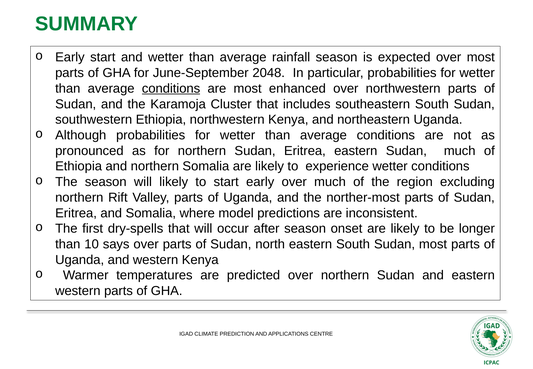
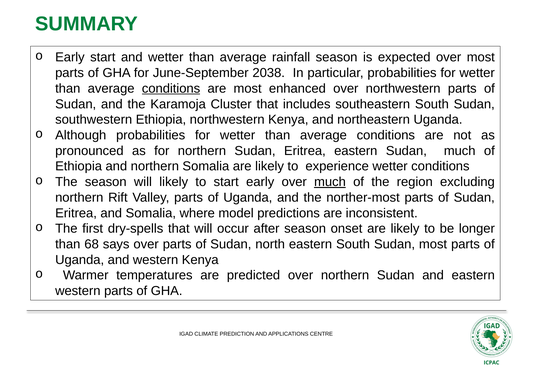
2048: 2048 -> 2038
much at (330, 182) underline: none -> present
10: 10 -> 68
